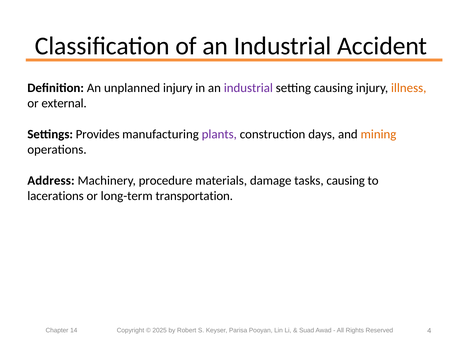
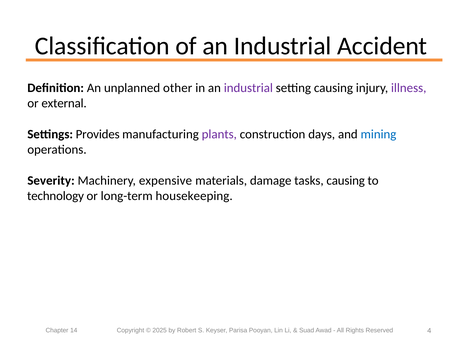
unplanned injury: injury -> other
illness colour: orange -> purple
mining colour: orange -> blue
Address: Address -> Severity
procedure: procedure -> expensive
lacerations: lacerations -> technology
transportation: transportation -> housekeeping
